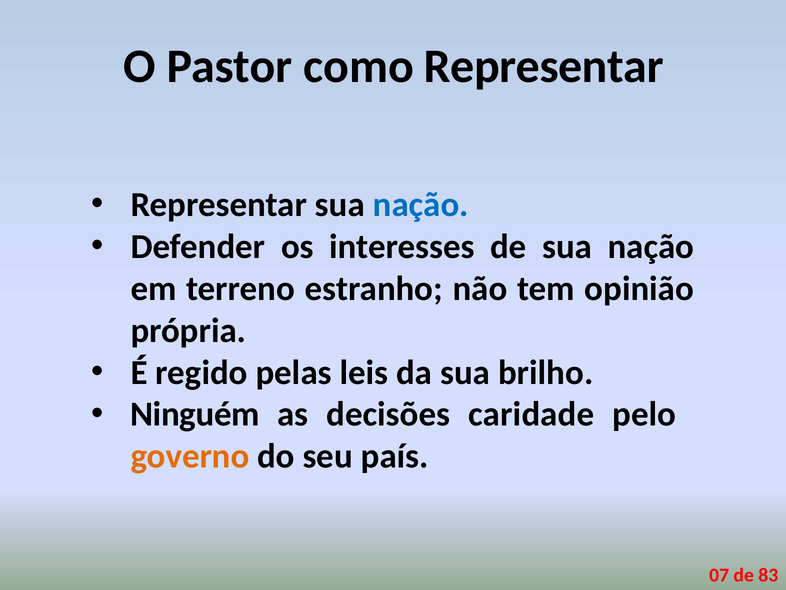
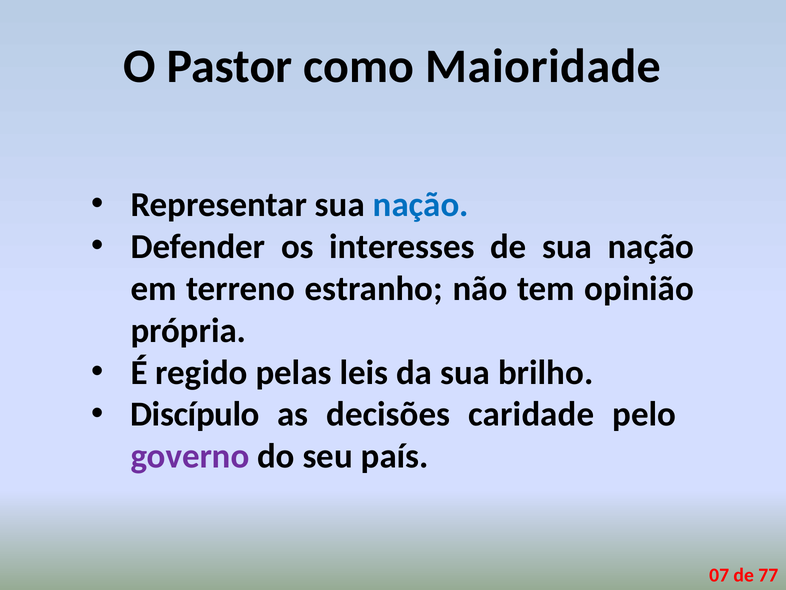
como Representar: Representar -> Maioridade
Ninguém: Ninguém -> Discípulo
governo colour: orange -> purple
83: 83 -> 77
